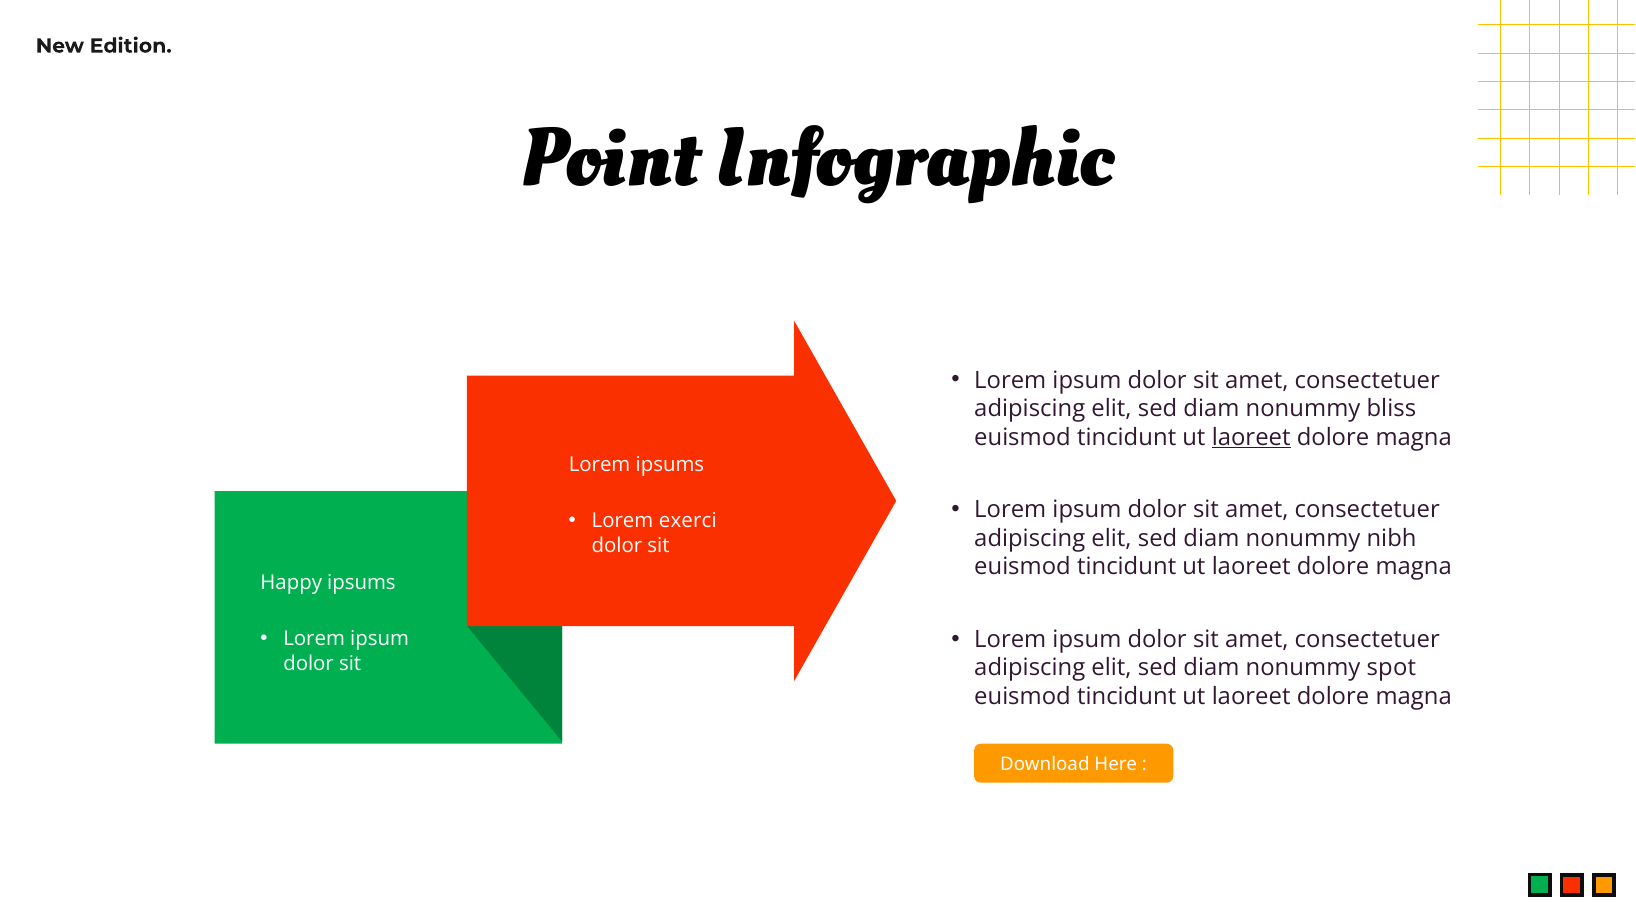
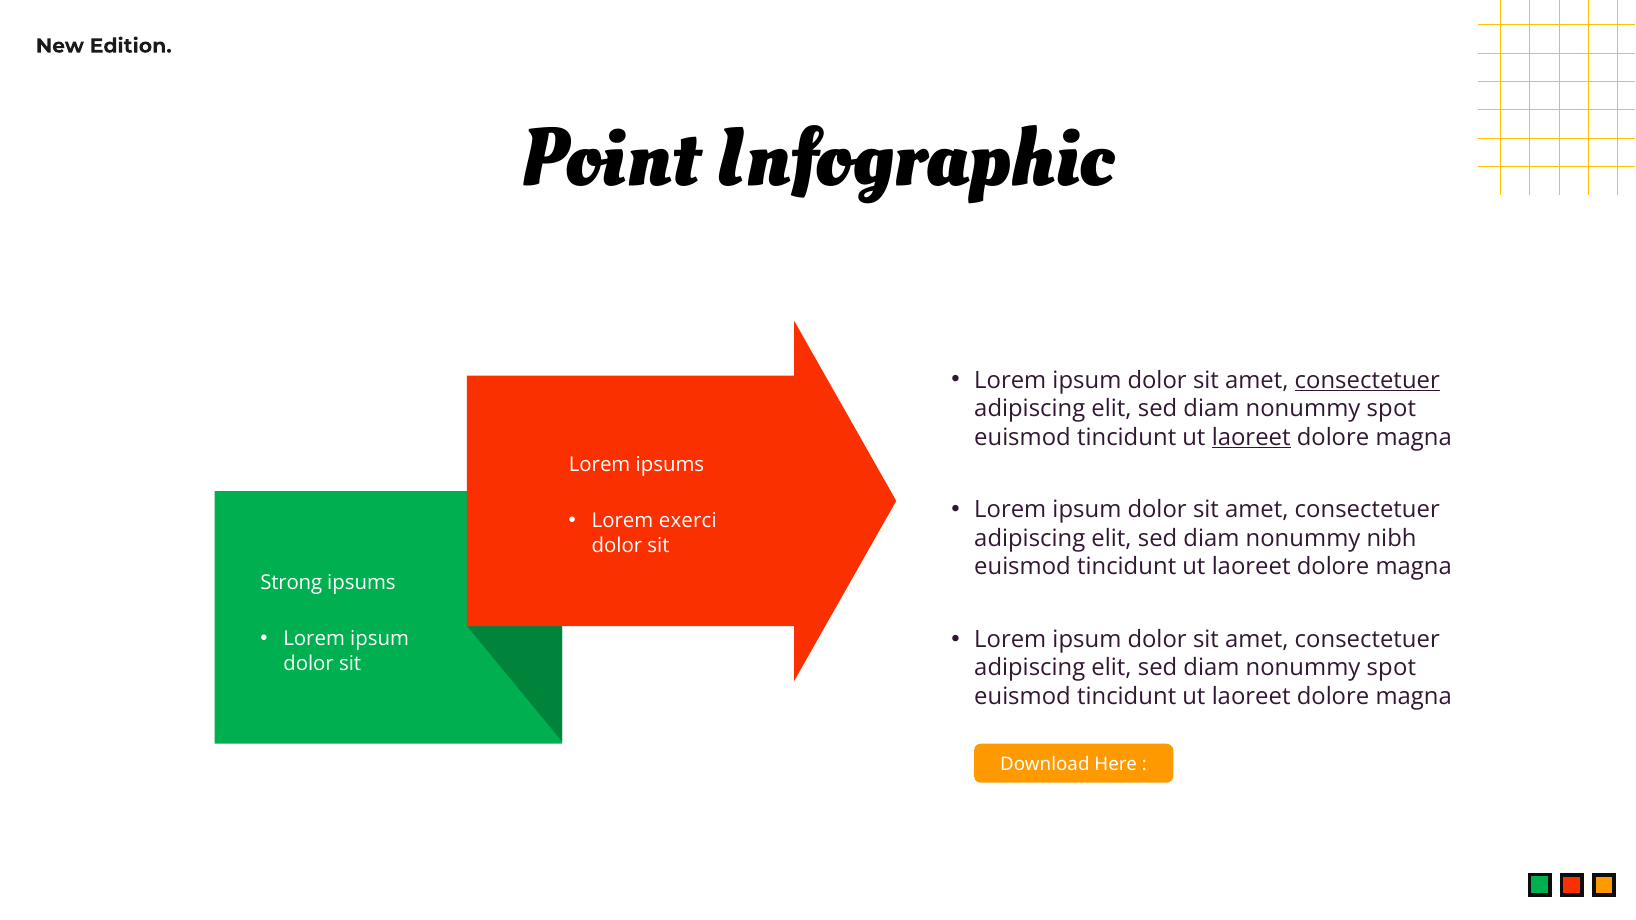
consectetuer at (1367, 380) underline: none -> present
bliss at (1391, 409): bliss -> spot
Happy: Happy -> Strong
